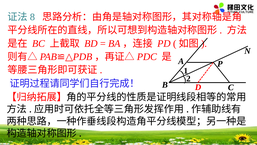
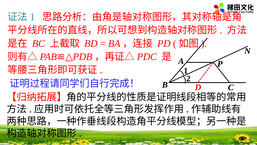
8 at (32, 17): 8 -> 1
